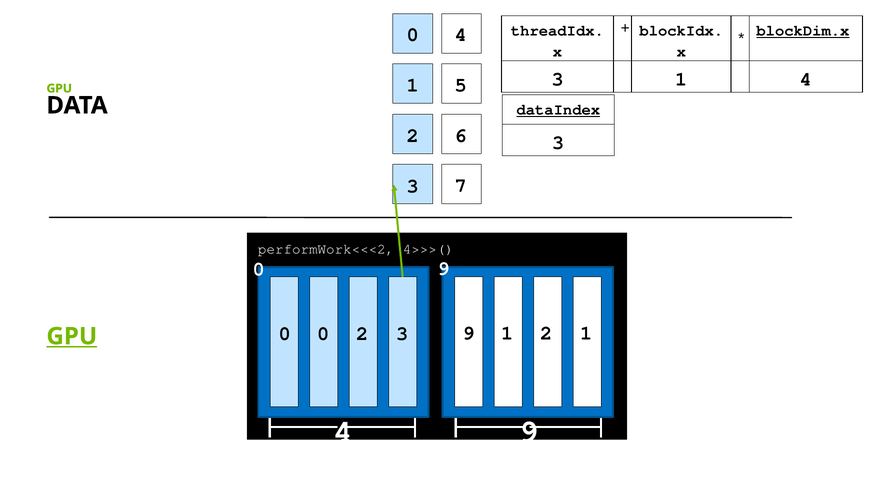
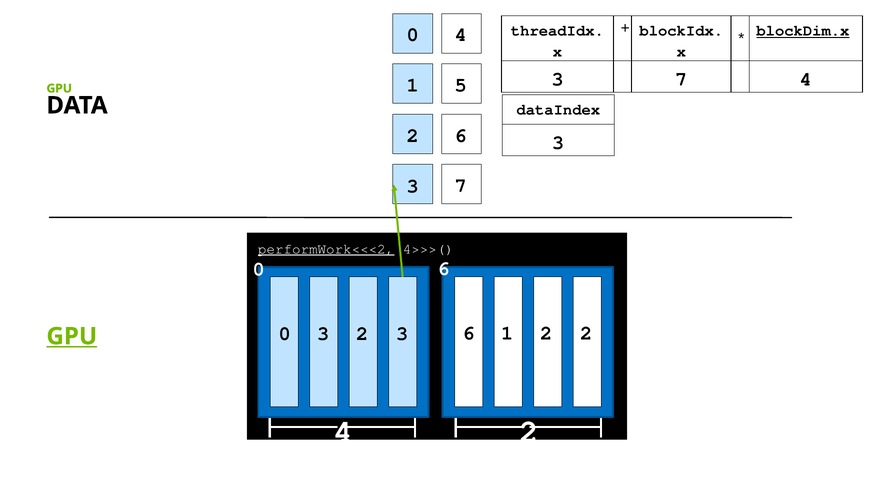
3 1: 1 -> 7
dataIndex underline: present -> none
performWork<<<2 underline: none -> present
0 9: 9 -> 6
0 0: 0 -> 3
3 9: 9 -> 6
2 1: 1 -> 2
4 9: 9 -> 2
